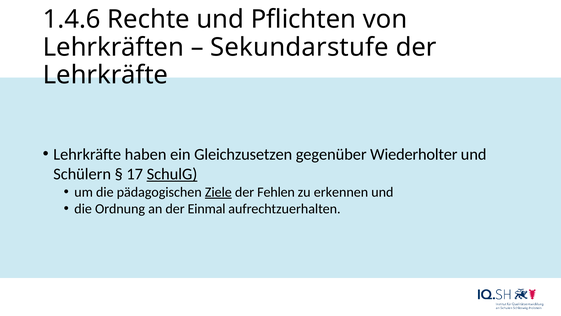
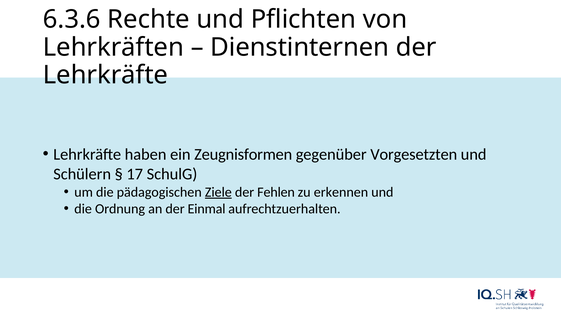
1.4.6: 1.4.6 -> 6.3.6
Sekundarstufe: Sekundarstufe -> Dienstinternen
Gleichzusetzen: Gleichzusetzen -> Zeugnisformen
Wiederholter: Wiederholter -> Vorgesetzten
SchulG underline: present -> none
